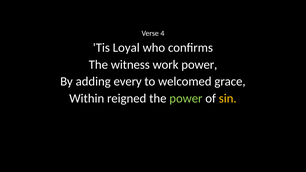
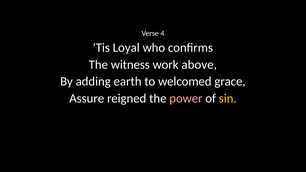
work power: power -> above
every: every -> earth
Within: Within -> Assure
power at (186, 99) colour: light green -> pink
